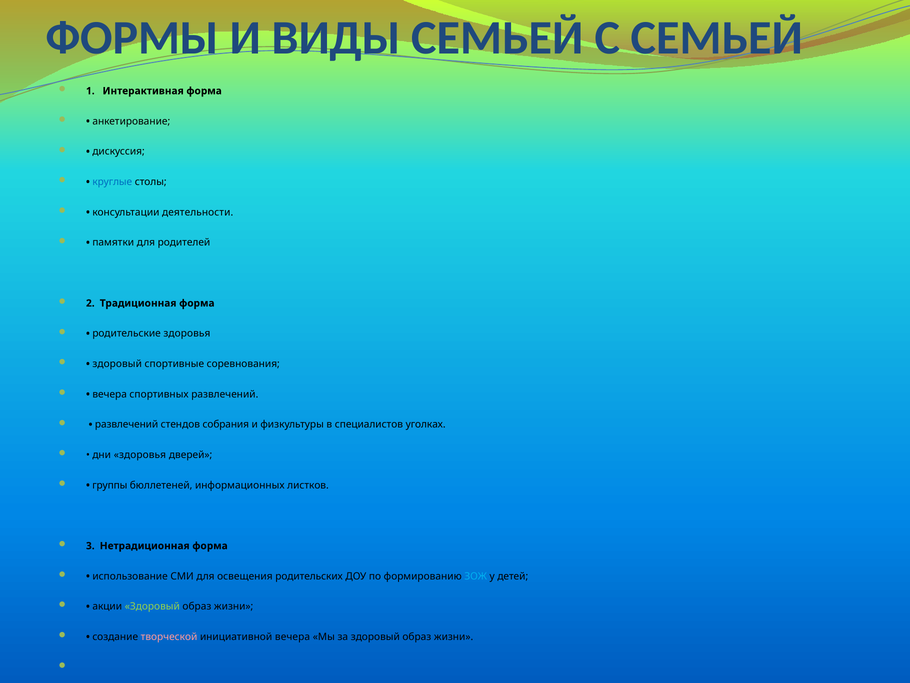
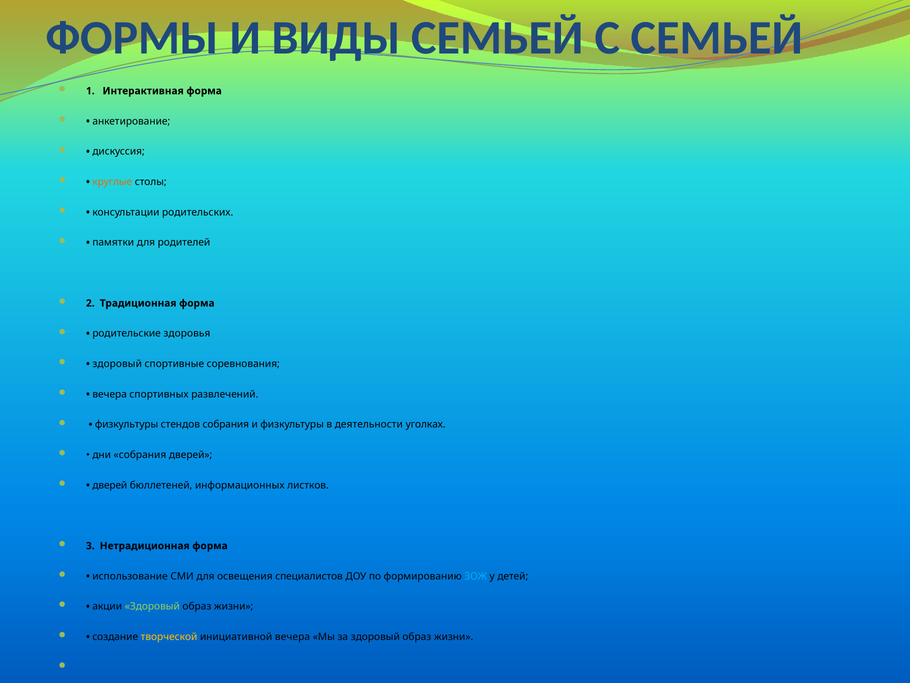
круглые colour: blue -> orange
деятельности: деятельности -> родительских
развлечений at (127, 424): развлечений -> физкультуры
специалистов: специалистов -> деятельности
дни здоровья: здоровья -> собрания
группы at (110, 485): группы -> дверей
родительских: родительских -> специалистов
творческой colour: pink -> yellow
